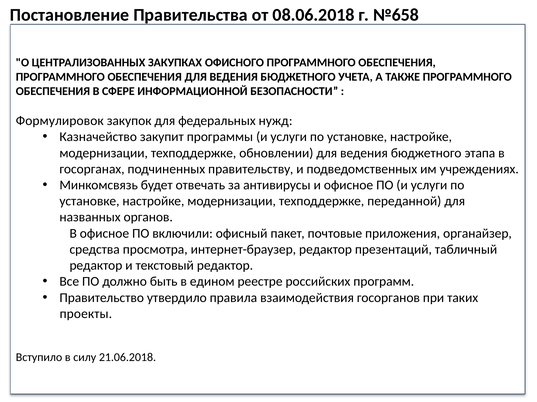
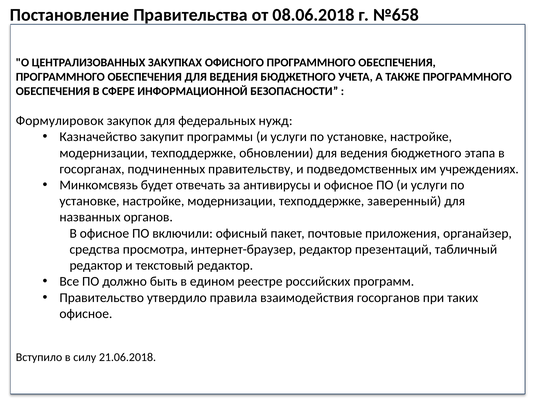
переданной: переданной -> заверенный
проекты at (86, 314): проекты -> офисное
